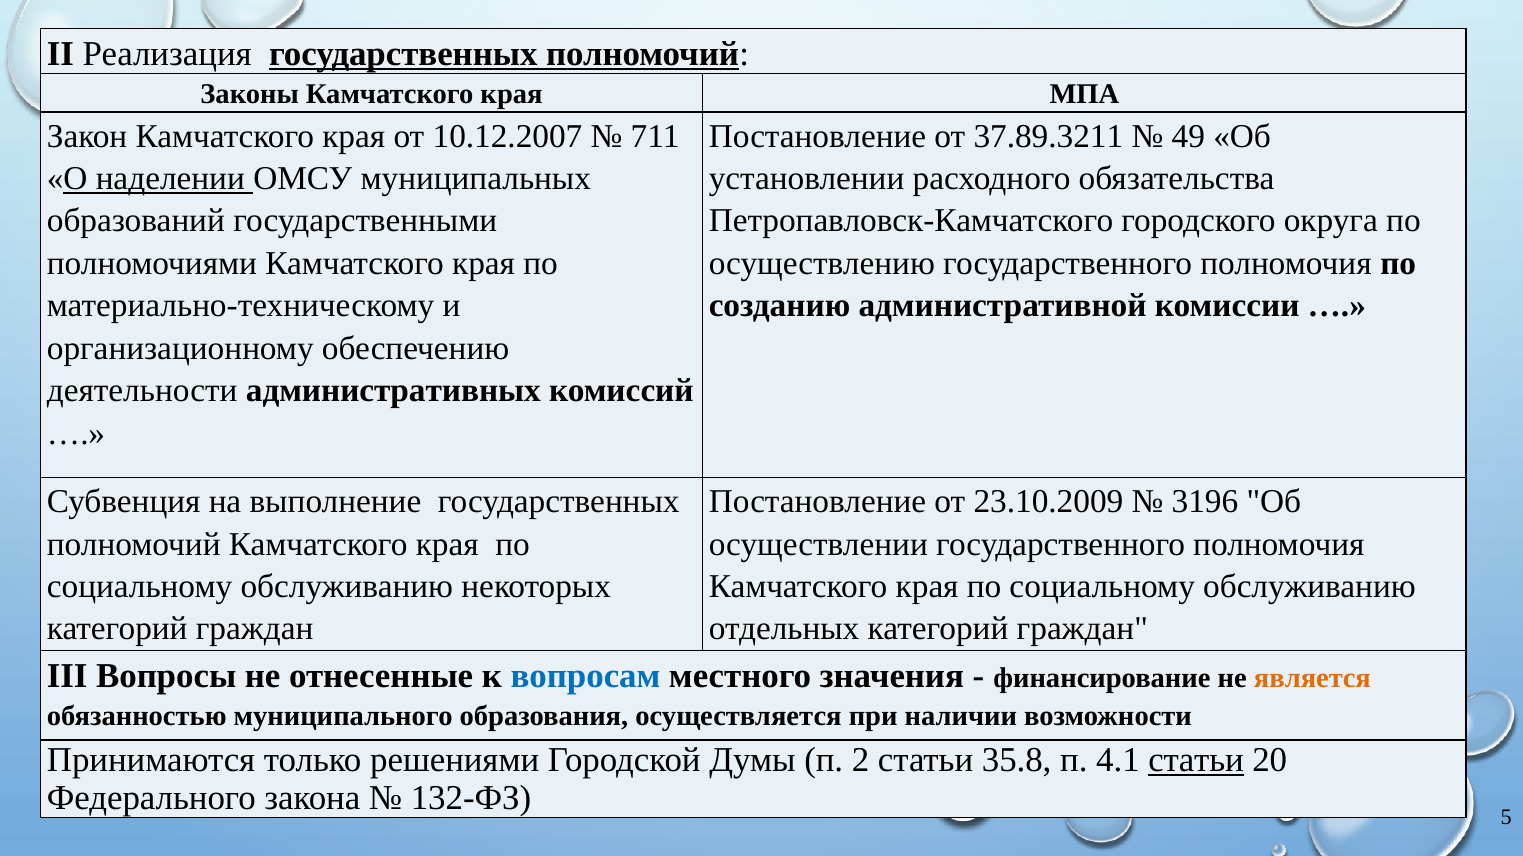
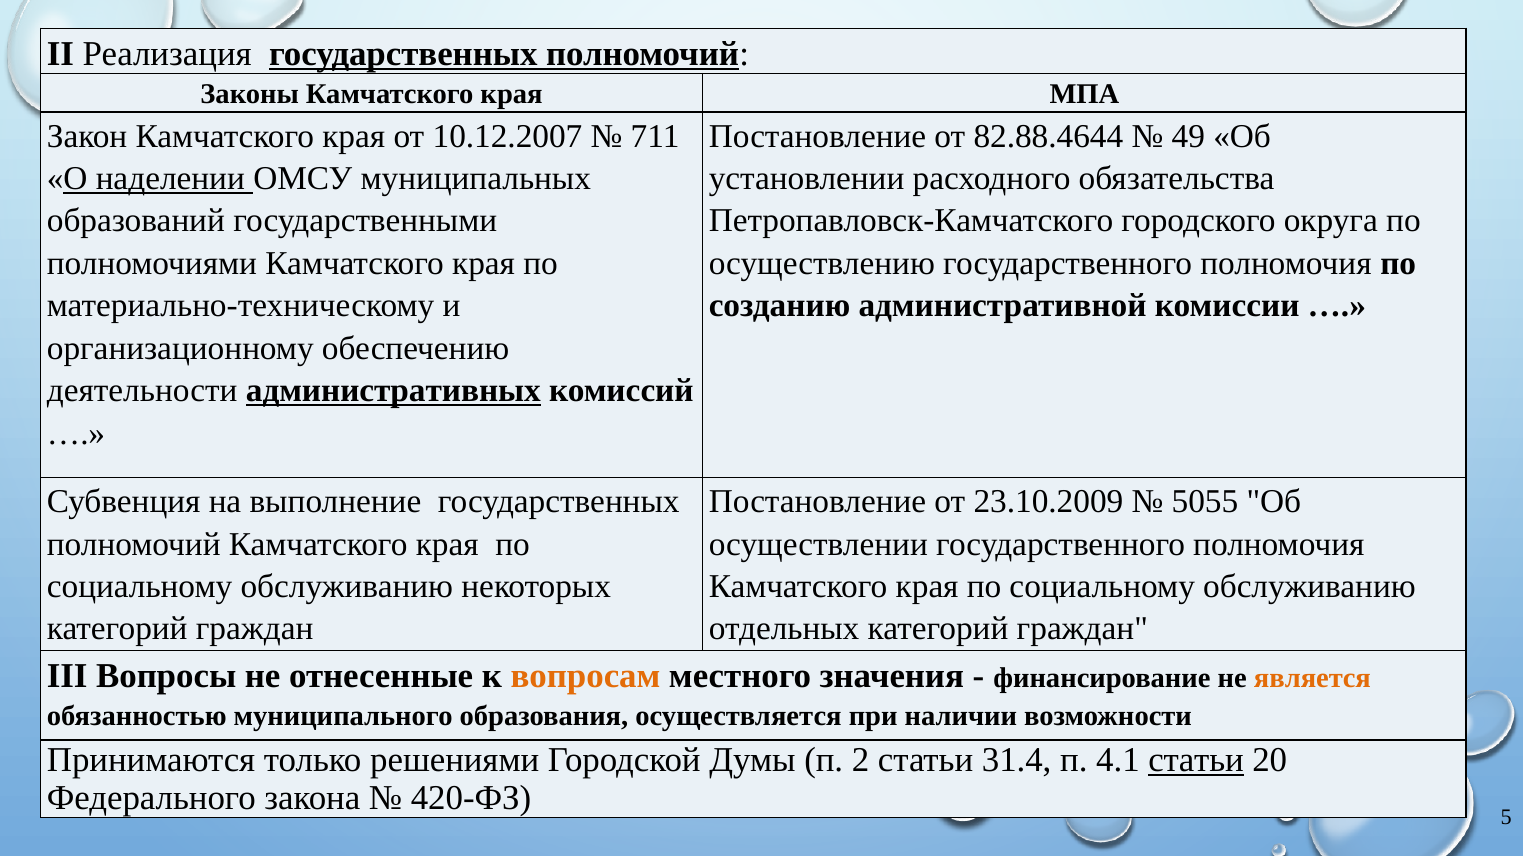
37.89.3211: 37.89.3211 -> 82.88.4644
административных underline: none -> present
3196: 3196 -> 5055
вопросам colour: blue -> orange
35.8: 35.8 -> 31.4
132-ФЗ: 132-ФЗ -> 420-ФЗ
